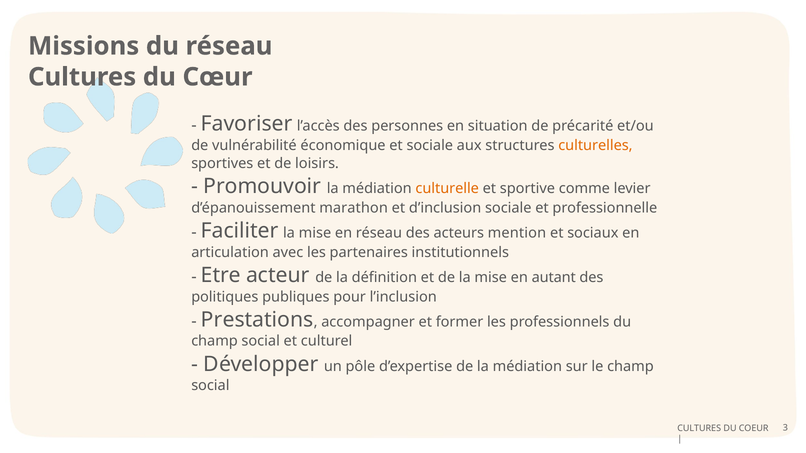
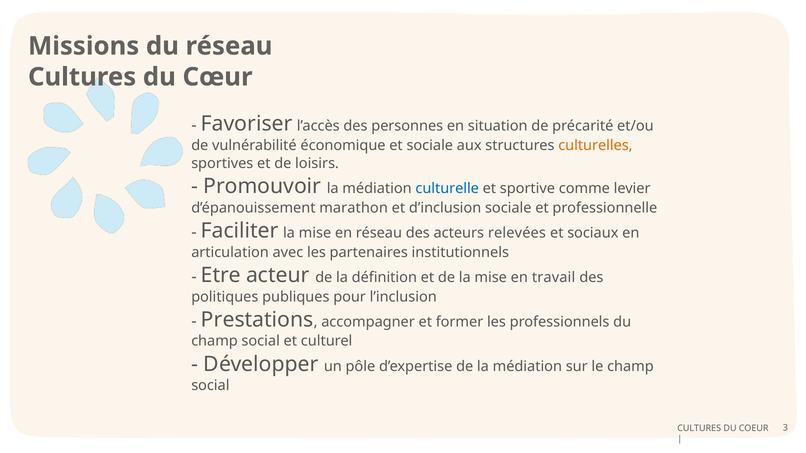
culturelle colour: orange -> blue
mention: mention -> relevées
autant: autant -> travail
